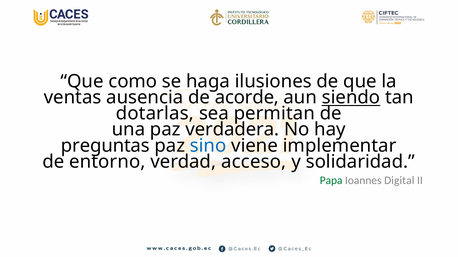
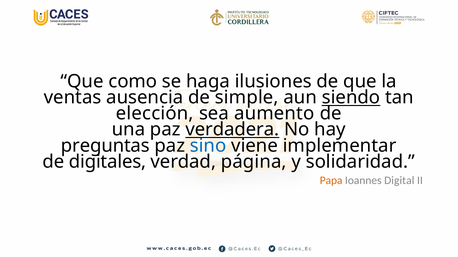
acorde: acorde -> simple
dotarlas: dotarlas -> elección
permitan: permitan -> aumento
verdadera underline: none -> present
entorno: entorno -> digitales
acceso: acceso -> página
Papa colour: green -> orange
